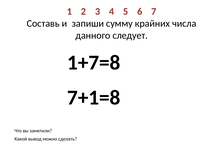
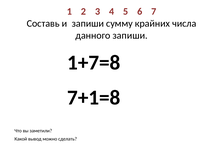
данного следует: следует -> запиши
